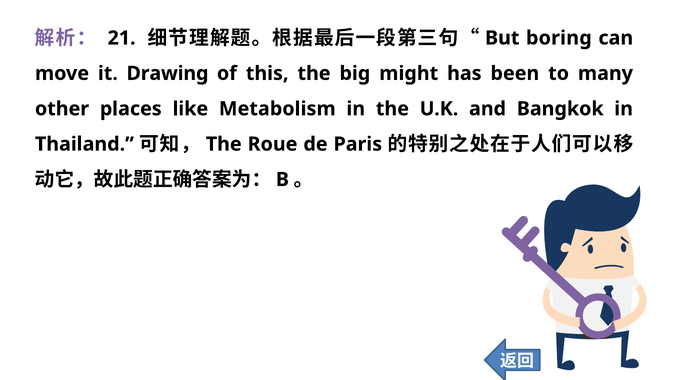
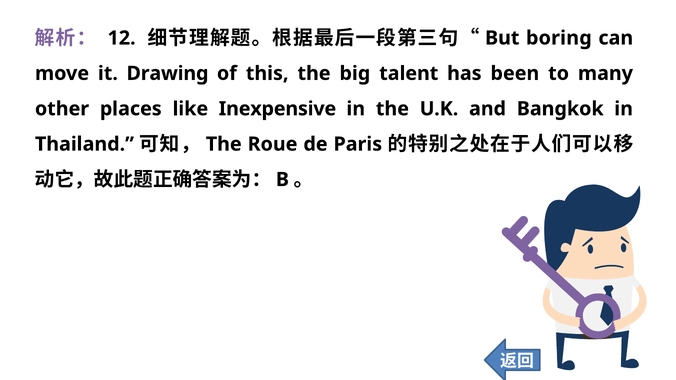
21: 21 -> 12
might: might -> talent
Metabolism: Metabolism -> Inexpensive
